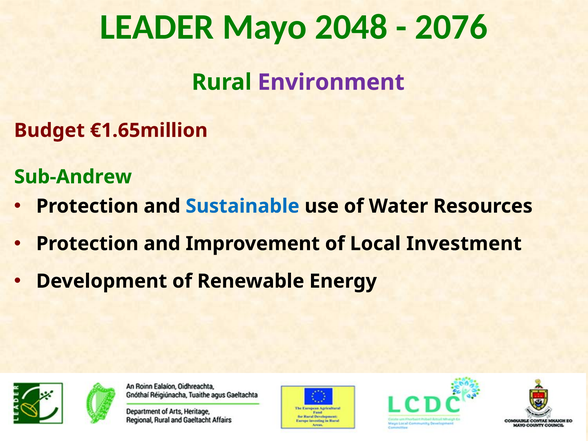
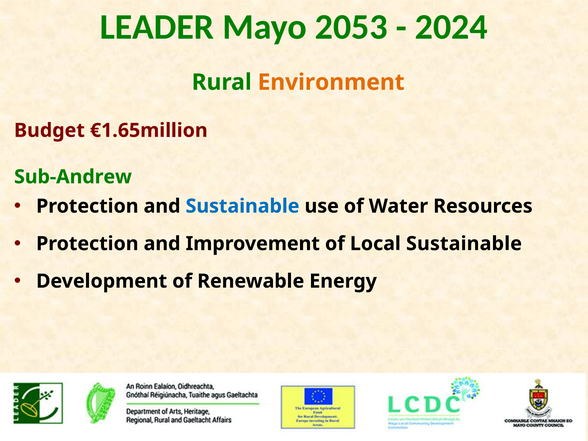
2048: 2048 -> 2053
2076: 2076 -> 2024
Environment colour: purple -> orange
Local Investment: Investment -> Sustainable
